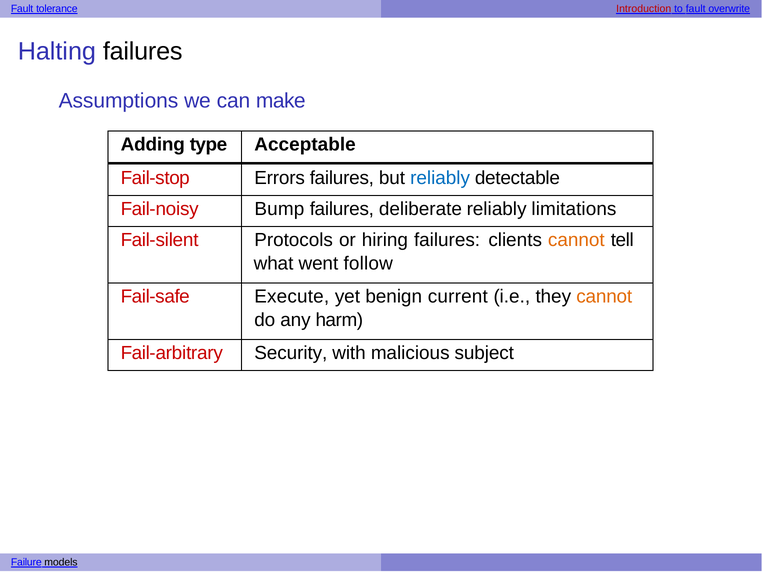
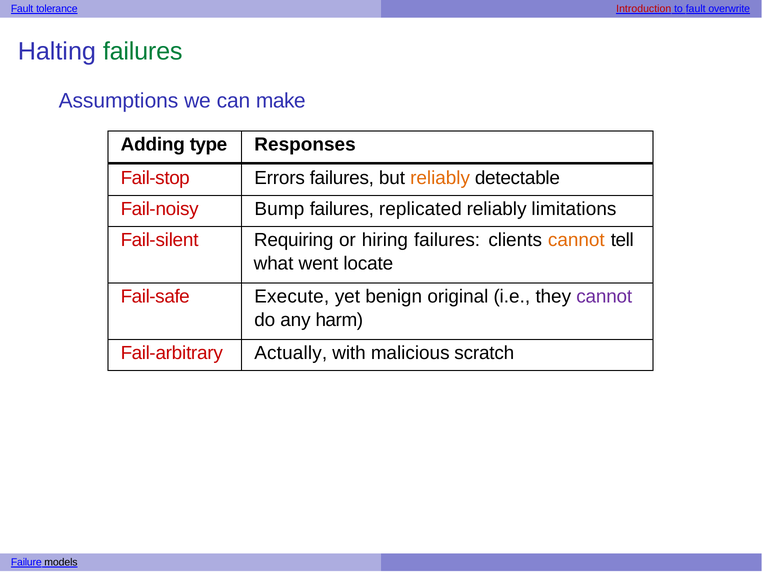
failures at (143, 51) colour: black -> green
Acceptable: Acceptable -> Responses
reliably at (440, 178) colour: blue -> orange
deliberate: deliberate -> replicated
Protocols: Protocols -> Requiring
follow: follow -> locate
current: current -> original
cannot at (604, 296) colour: orange -> purple
Security: Security -> Actually
subject: subject -> scratch
